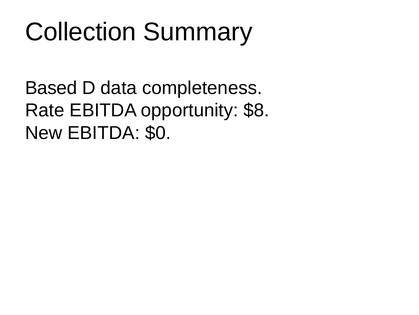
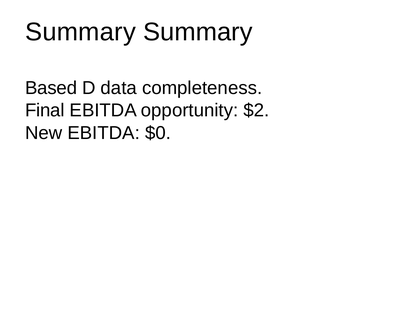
Collection at (81, 32): Collection -> Summary
Rate: Rate -> Final
$8: $8 -> $2
